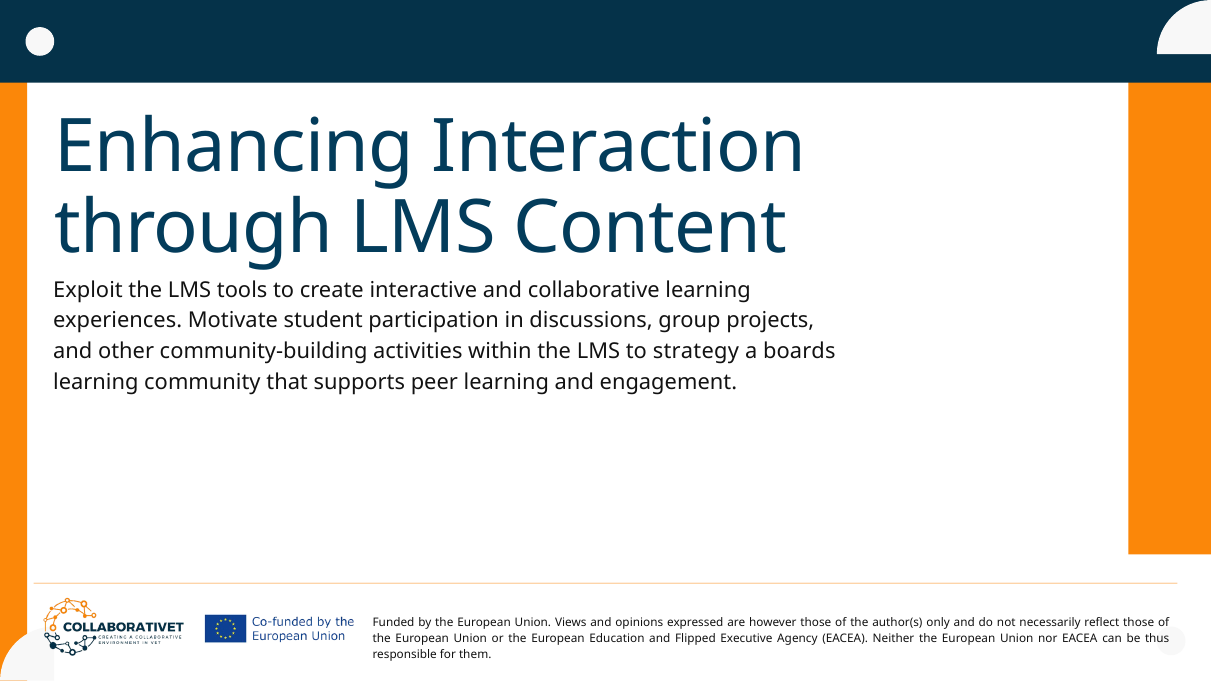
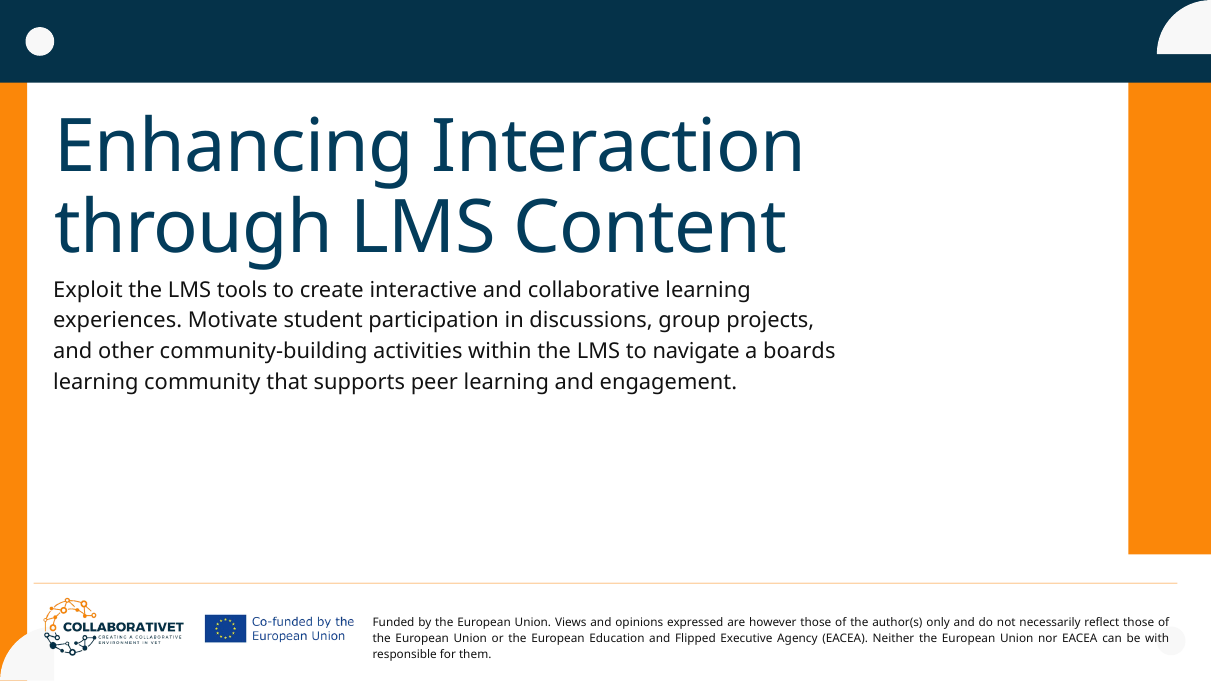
strategy: strategy -> navigate
thus: thus -> with
